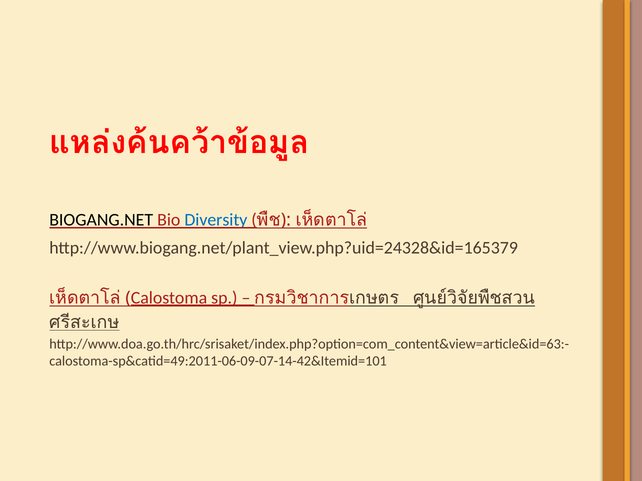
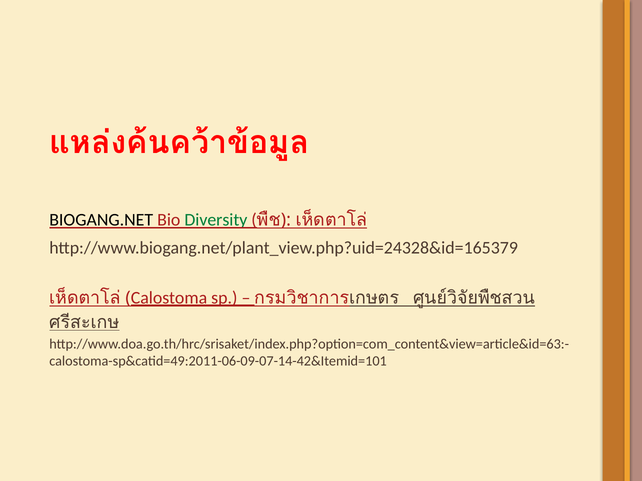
Diversity colour: blue -> green
